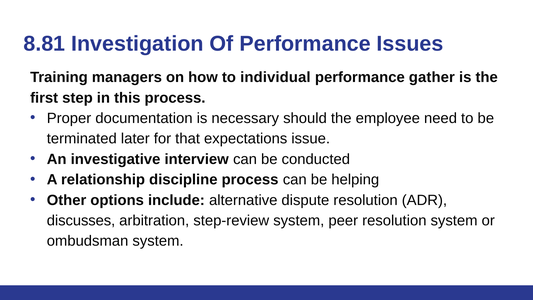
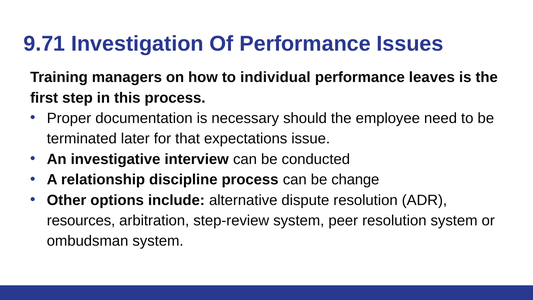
8.81: 8.81 -> 9.71
gather: gather -> leaves
helping: helping -> change
discusses: discusses -> resources
